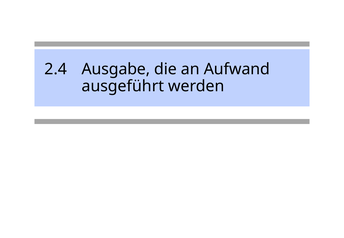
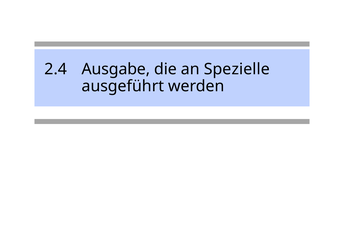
Aufwand: Aufwand -> Spezielle
